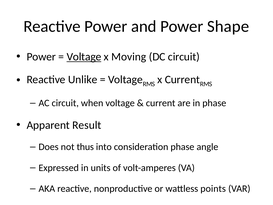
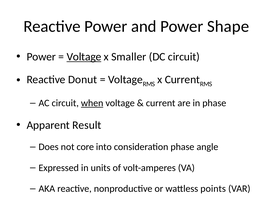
Moving: Moving -> Smaller
Unlike: Unlike -> Donut
when underline: none -> present
thus: thus -> core
